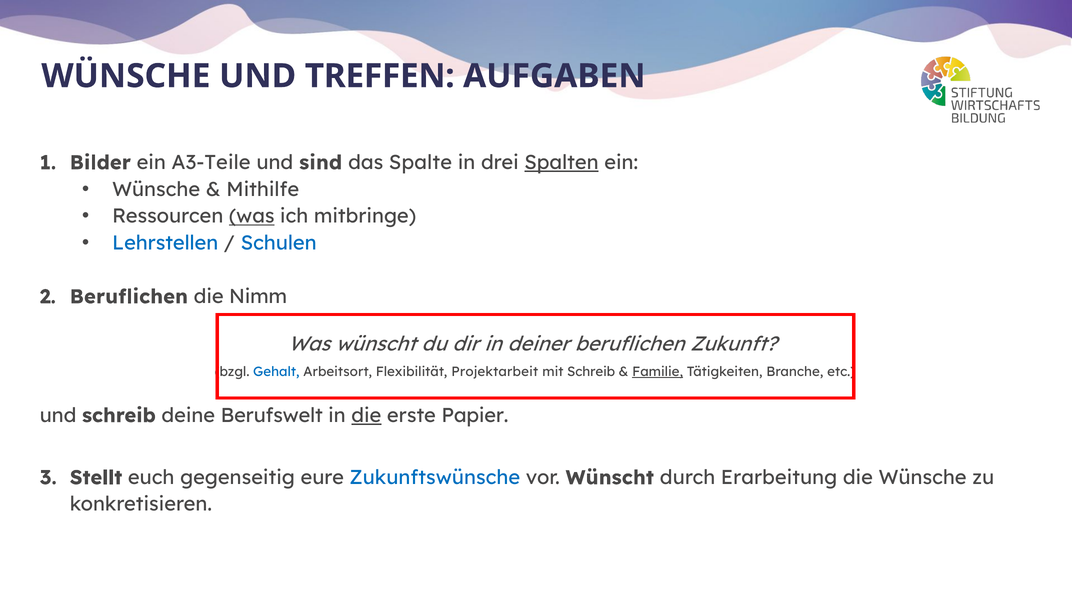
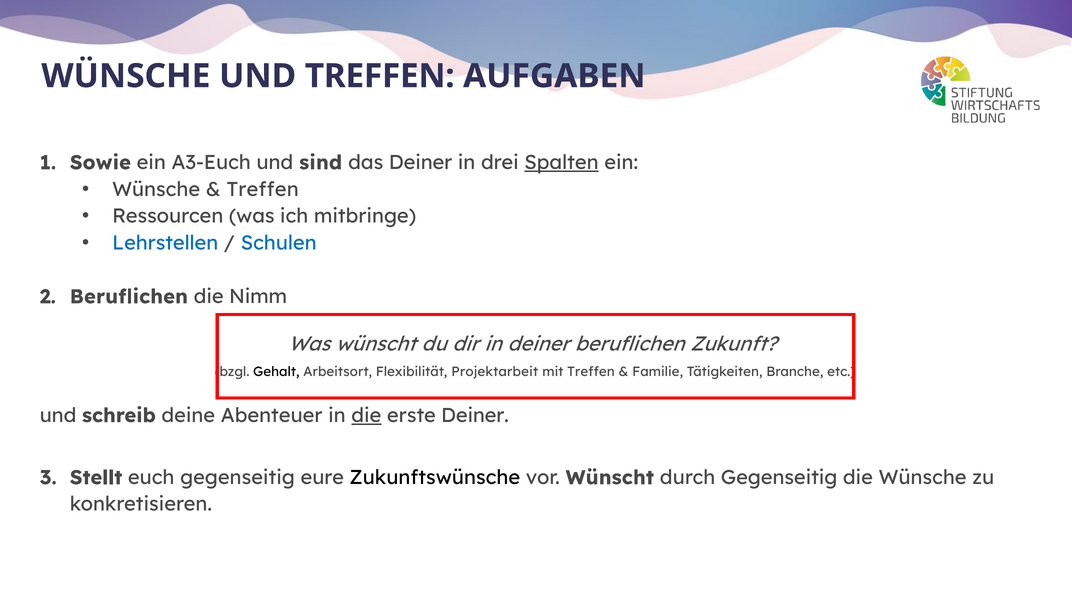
Bilder: Bilder -> Sowie
A3-Teile: A3-Teile -> A3-Euch
das Spalte: Spalte -> Deiner
Mithilfe at (263, 189): Mithilfe -> Treffen
was at (252, 216) underline: present -> none
Gehalt colour: blue -> black
mit Schreib: Schreib -> Treffen
Familie underline: present -> none
Berufswelt: Berufswelt -> Abenteuer
erste Papier: Papier -> Deiner
Zukunftswünsche colour: blue -> black
durch Erarbeitung: Erarbeitung -> Gegenseitig
